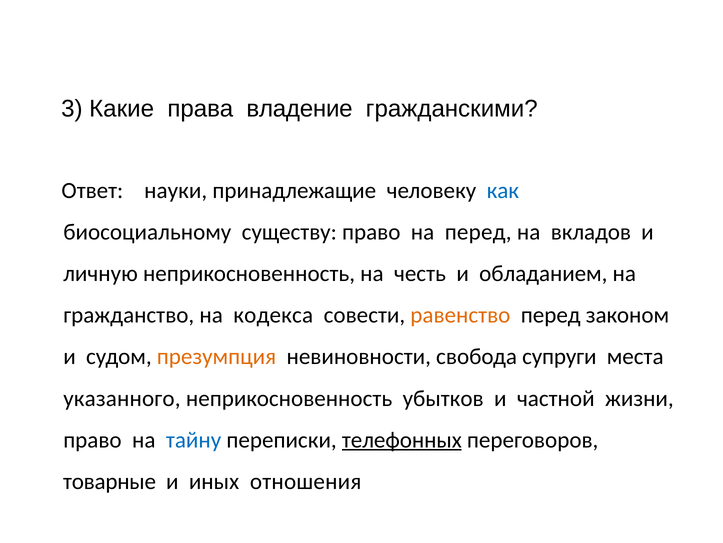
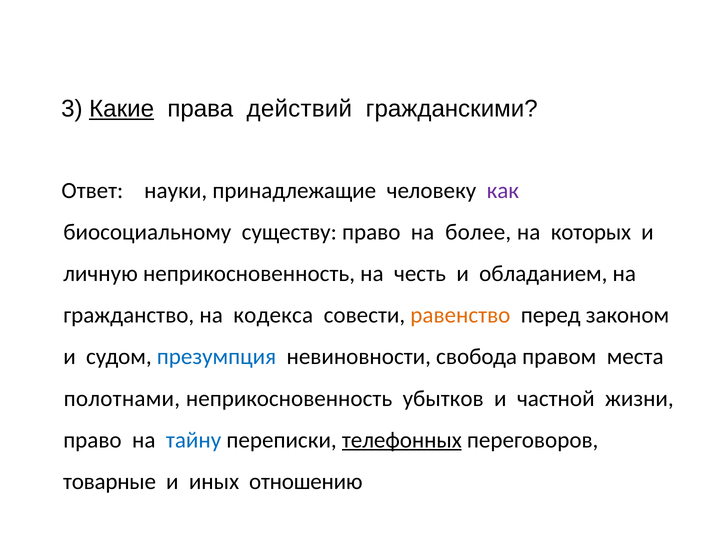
Какие underline: none -> present
владение: владение -> действий
как colour: blue -> purple
на перед: перед -> более
вкладов: вкладов -> которых
презумпция colour: orange -> blue
супруги: супруги -> правом
указанного: указанного -> полотнами
отношения: отношения -> отношению
